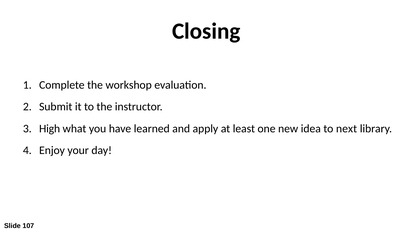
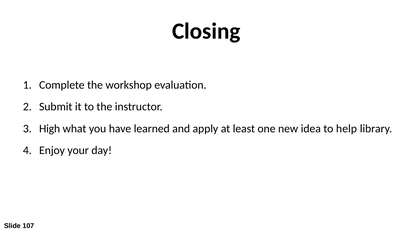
next: next -> help
